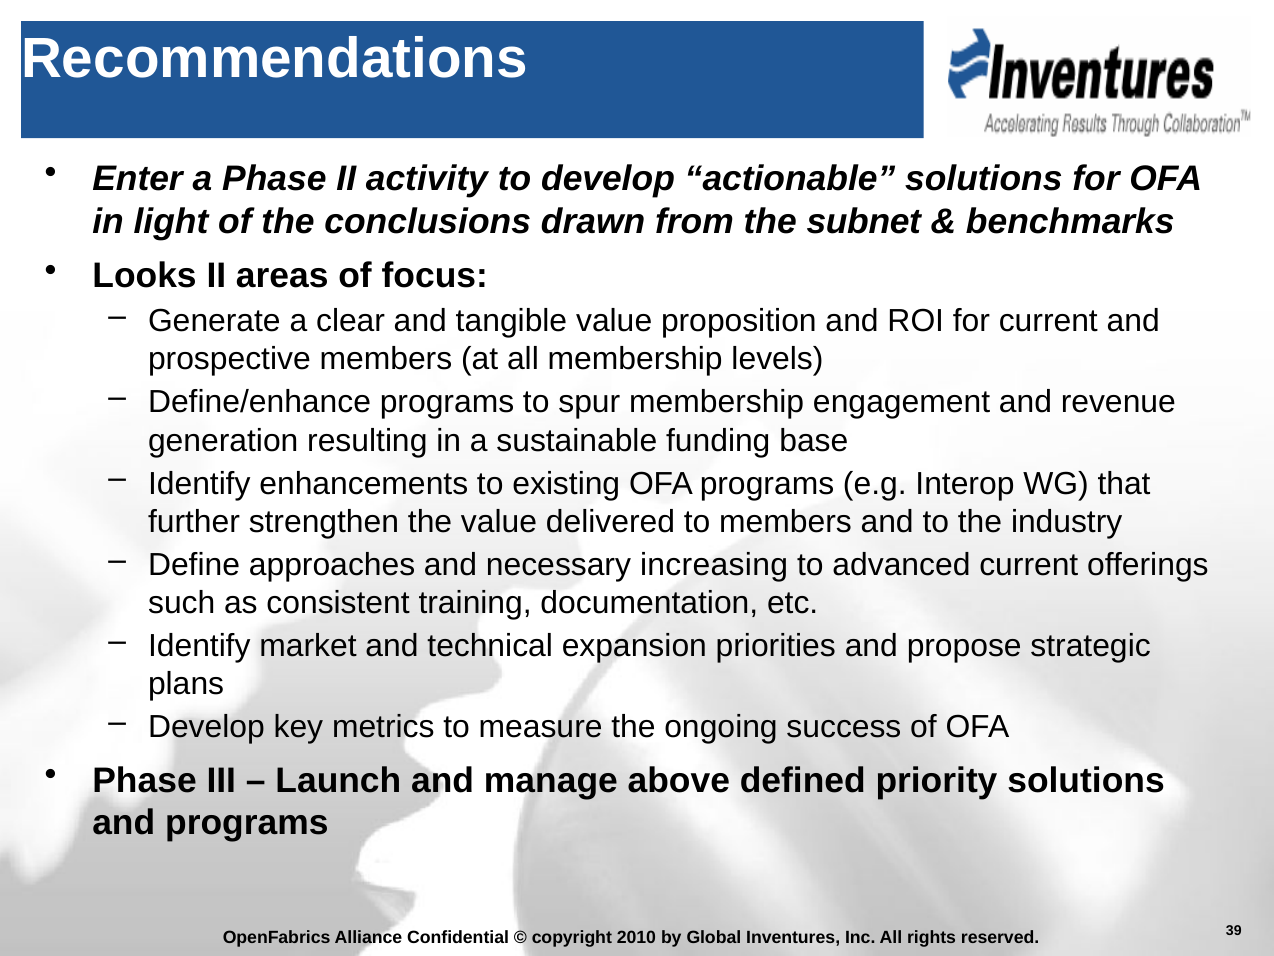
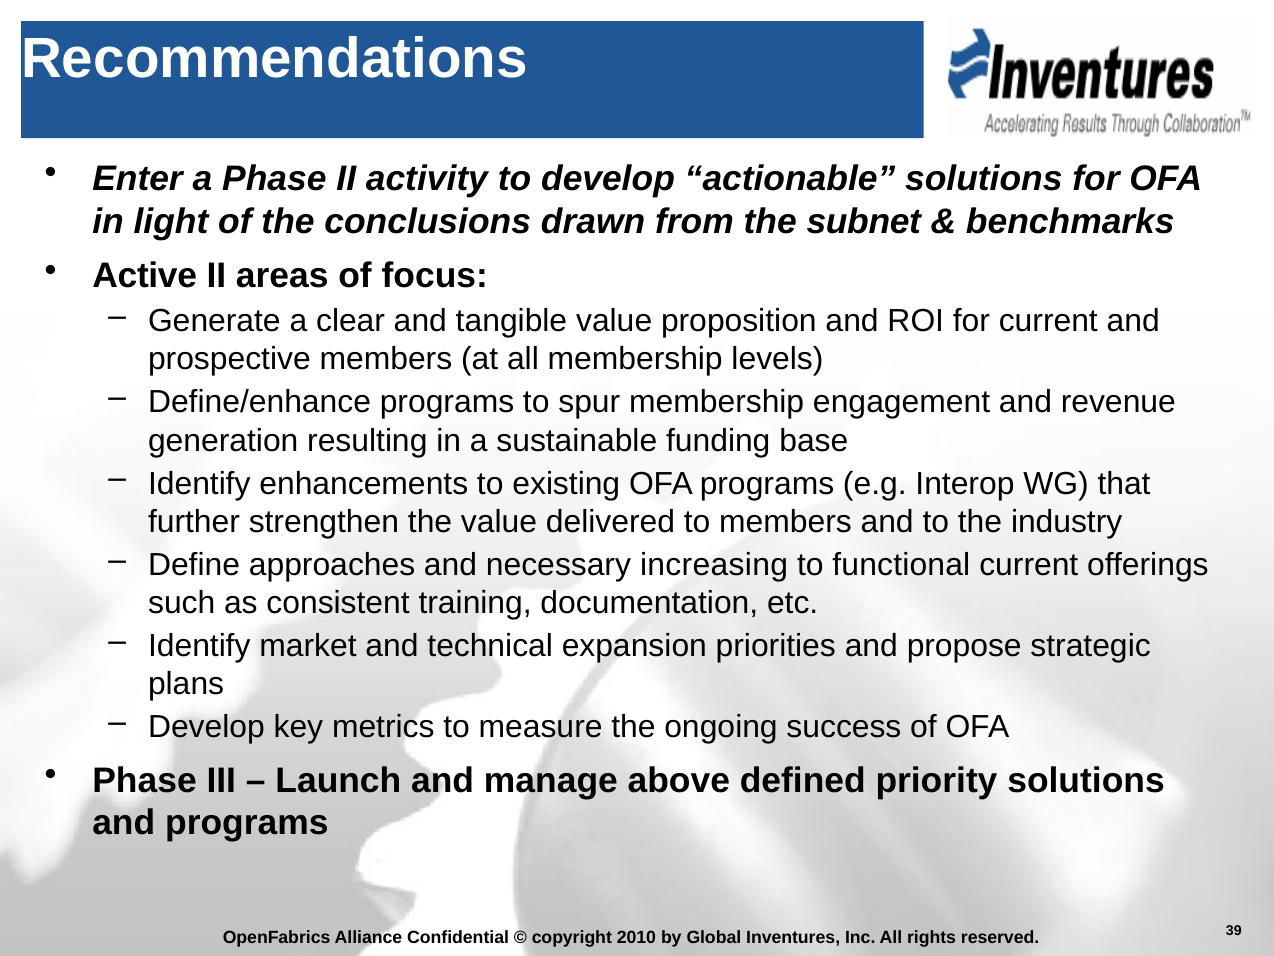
Looks: Looks -> Active
advanced: advanced -> functional
